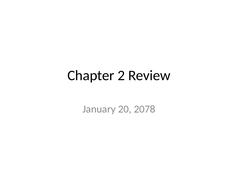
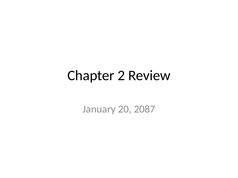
2078: 2078 -> 2087
